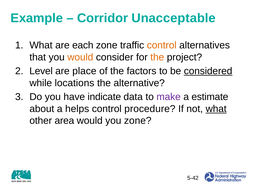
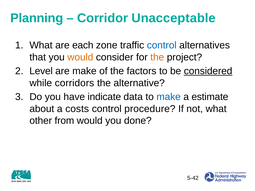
Example: Example -> Planning
control at (162, 45) colour: orange -> blue
are place: place -> make
locations: locations -> corridors
make at (169, 97) colour: purple -> blue
helps: helps -> costs
what at (216, 109) underline: present -> none
area: area -> from
you zone: zone -> done
